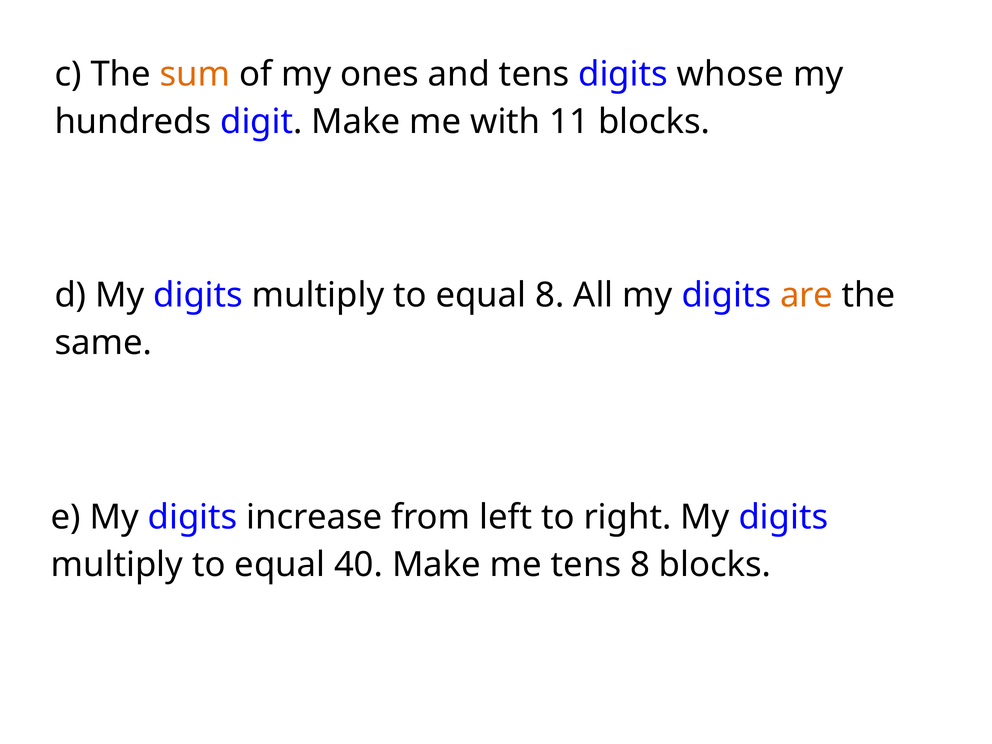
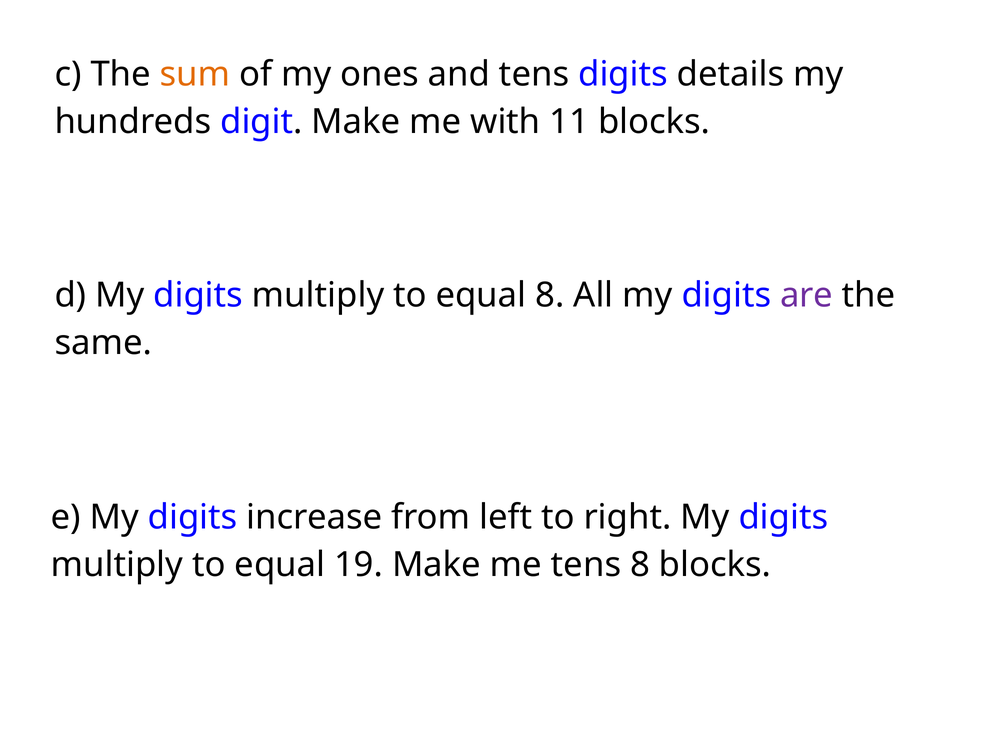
whose: whose -> details
are colour: orange -> purple
40: 40 -> 19
